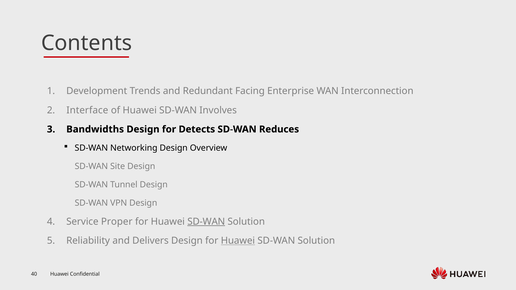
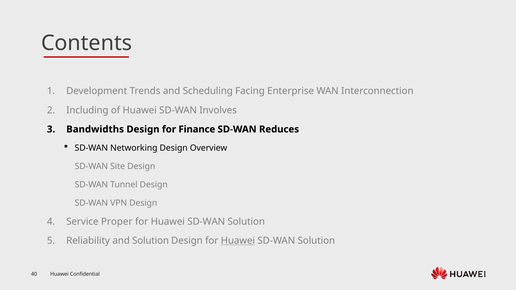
Redundant: Redundant -> Scheduling
Interface: Interface -> Including
Detects: Detects -> Finance
SD-WAN at (206, 222) underline: present -> none
and Delivers: Delivers -> Solution
